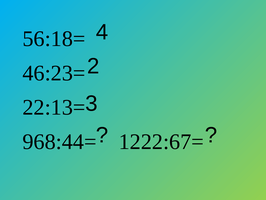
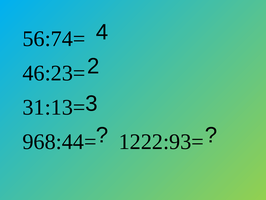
56:18=: 56:18= -> 56:74=
22:13=: 22:13= -> 31:13=
1222:67=: 1222:67= -> 1222:93=
